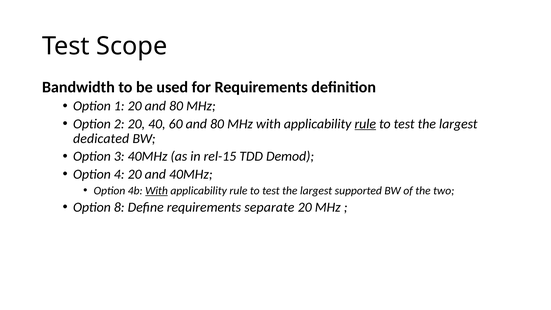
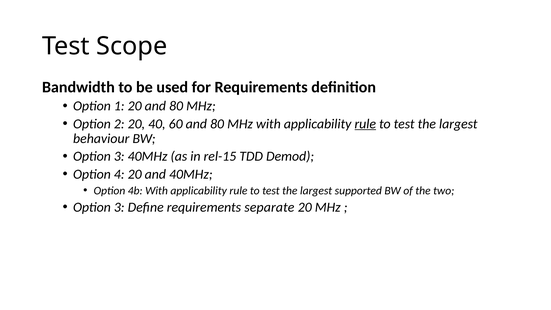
dedicated: dedicated -> behaviour
With at (157, 191) underline: present -> none
8 at (119, 207): 8 -> 3
